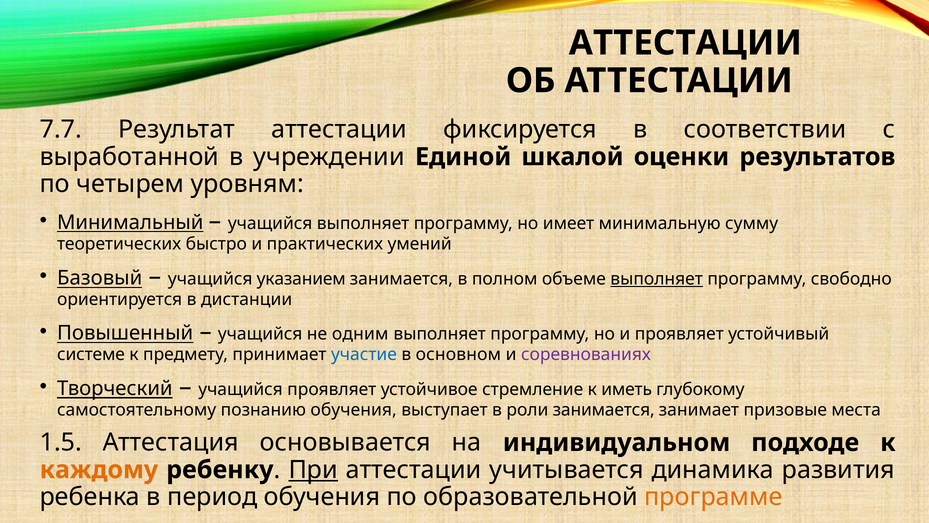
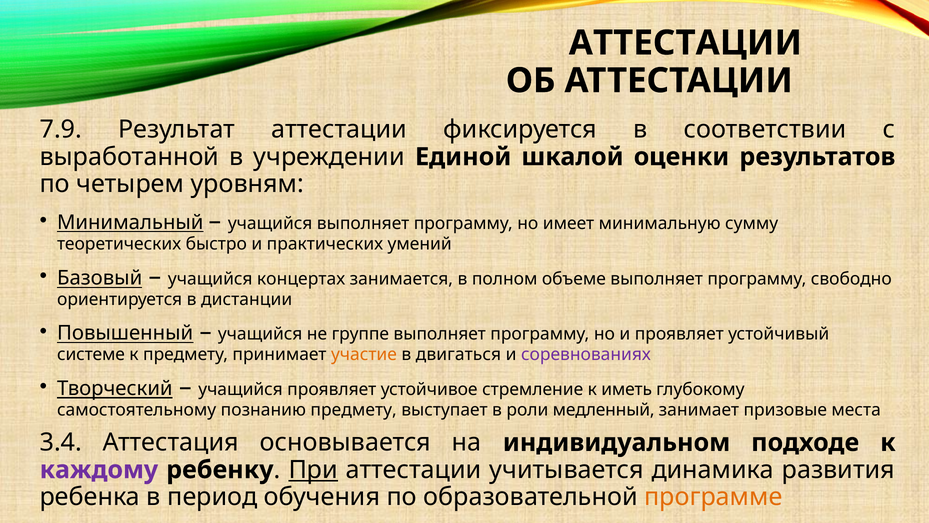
7.7: 7.7 -> 7.9
указанием: указанием -> концертах
выполняет at (657, 279) underline: present -> none
одним: одним -> группе
участие colour: blue -> orange
основном: основном -> двигаться
познанию обучения: обучения -> предмету
роли занимается: занимается -> медленный
1.5: 1.5 -> 3.4
каждому colour: orange -> purple
